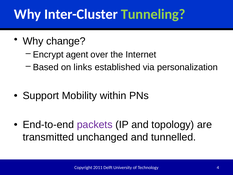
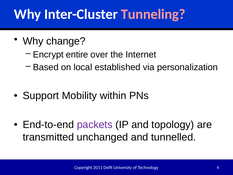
Tunneling colour: light green -> pink
agent: agent -> entire
links: links -> local
